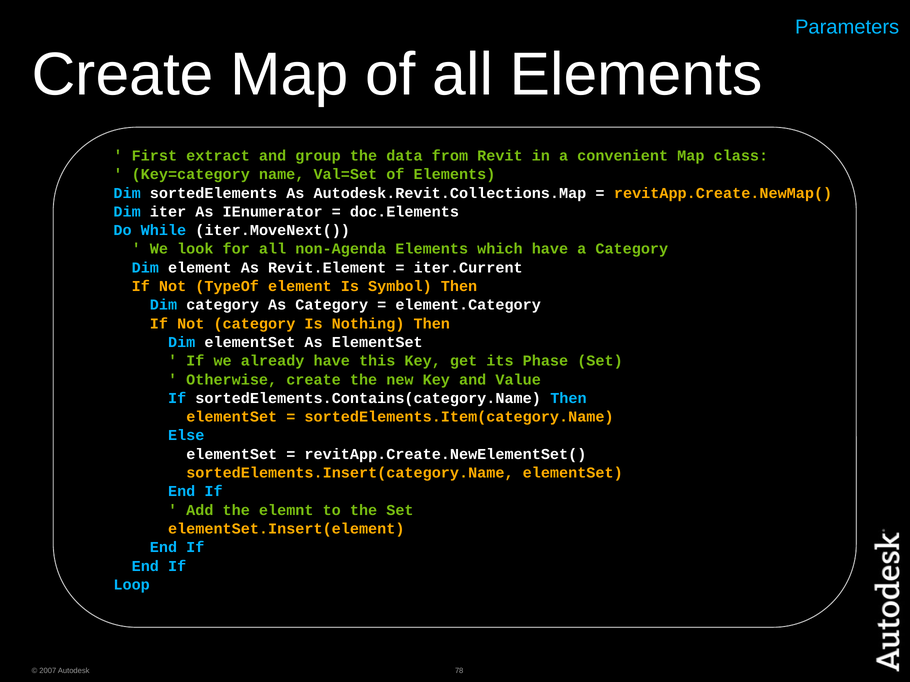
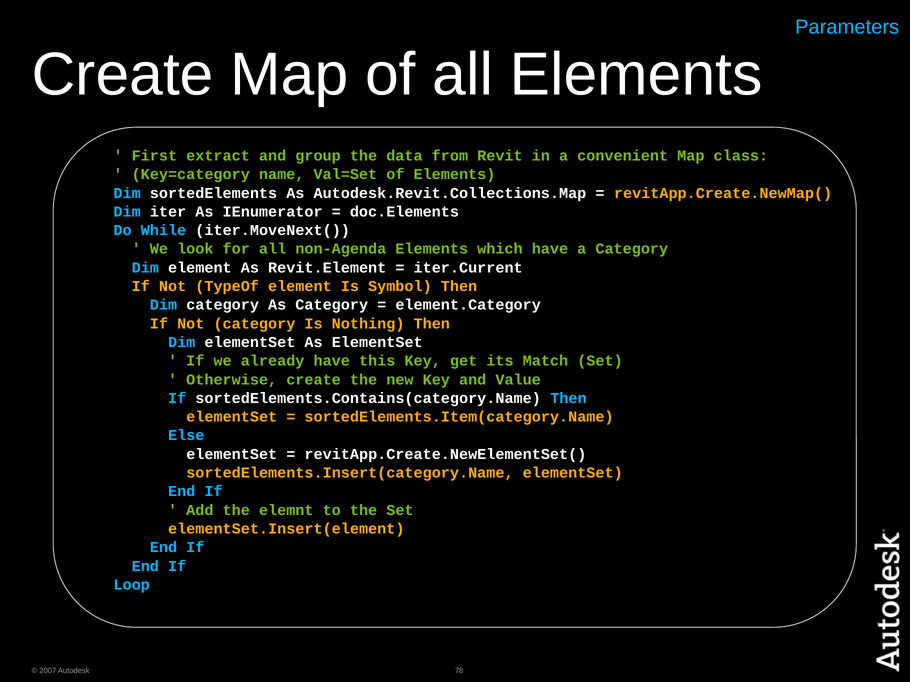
Phase: Phase -> Match
